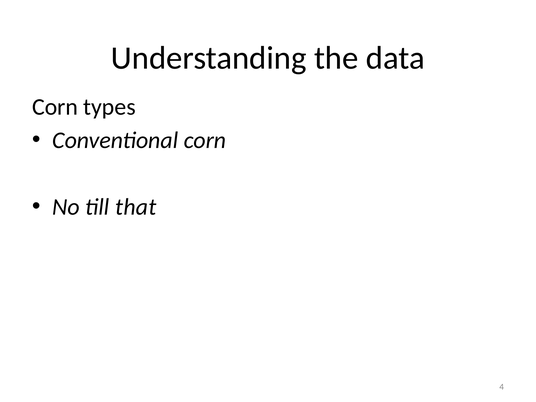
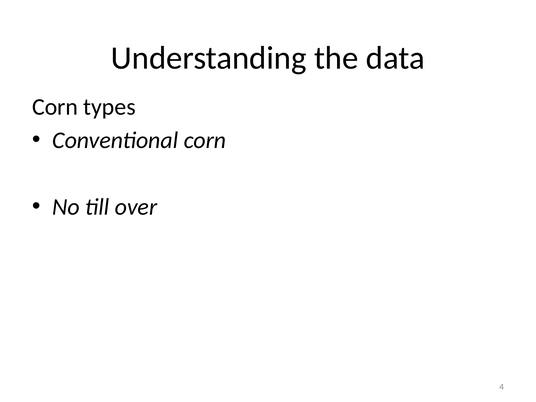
that: that -> over
